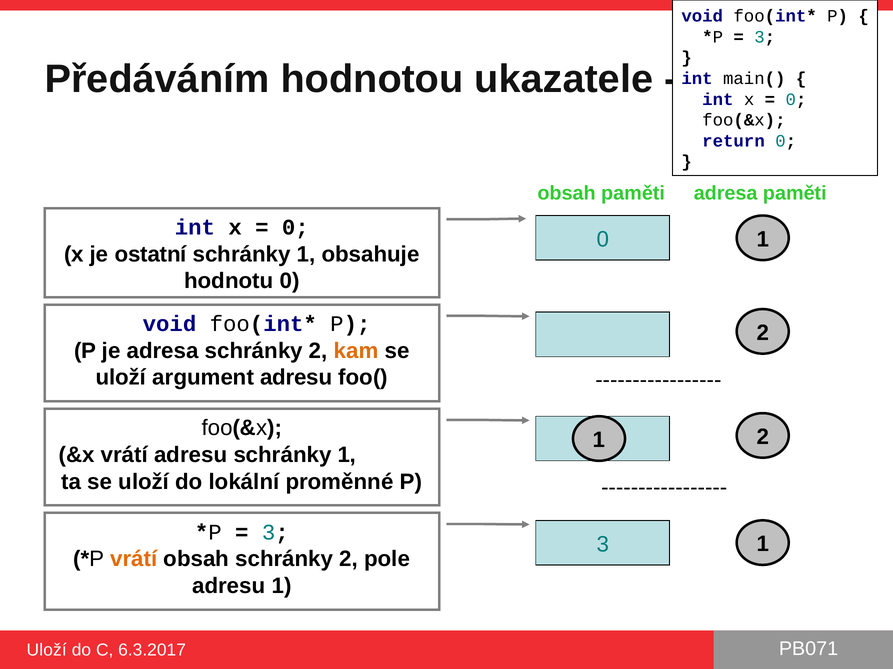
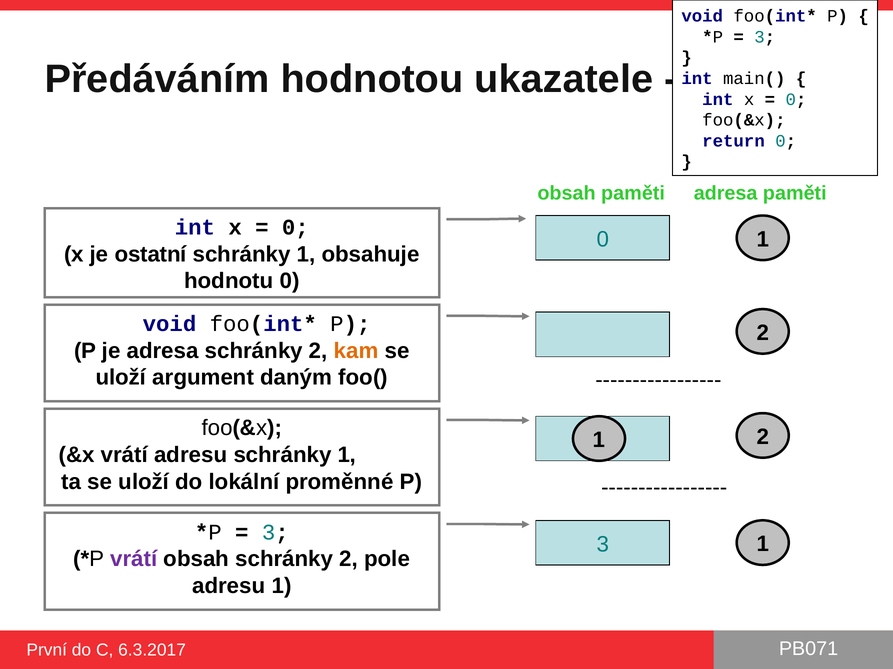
argument adresu: adresu -> daným
vrátí at (134, 560) colour: orange -> purple
Uloží at (47, 651): Uloží -> První
